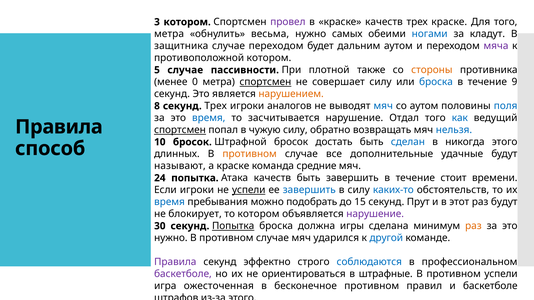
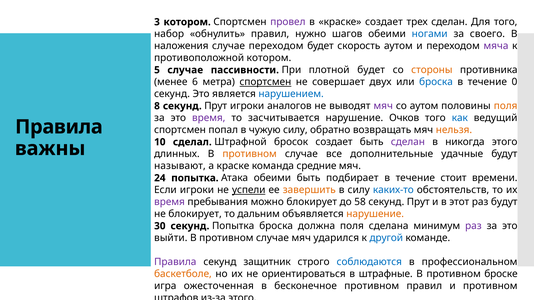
краске качеств: качеств -> создает
трех краске: краске -> сделан
метра at (169, 34): метра -> набор
обнулить весьма: весьма -> правил
самых: самых -> шагов
кладут: кладут -> своего
защитника: защитника -> наложения
дальним: дальним -> скорость
плотной также: также -> будет
0: 0 -> 6
совершает силу: силу -> двух
9: 9 -> 0
нарушением colour: orange -> blue
8 секунд Трех: Трех -> Прут
мяч at (383, 106) colour: blue -> purple
поля at (506, 106) colour: blue -> orange
время at (209, 118) colour: blue -> purple
Отдал: Отдал -> Очков
спортсмен at (180, 130) underline: present -> none
нельзя colour: blue -> orange
10 бросок: бросок -> сделал
бросок достать: достать -> создает
сделан at (408, 142) colour: blue -> purple
способ: способ -> важны
Атака качеств: качеств -> обеими
быть завершить: завершить -> подбирает
завершить at (309, 190) colour: blue -> orange
время at (169, 202) colour: blue -> purple
можно подобрать: подобрать -> блокирует
15: 15 -> 58
то котором: котором -> дальним
нарушение at (375, 214) colour: purple -> orange
Попытка at (233, 226) underline: present -> none
должна игры: игры -> поля
раз at (473, 226) colour: orange -> purple
нужно at (171, 238): нужно -> выйти
эффектно: эффектно -> защитник
баскетболе at (183, 274) colour: purple -> orange
противном успели: успели -> броске
и баскетболе: баскетболе -> противном
